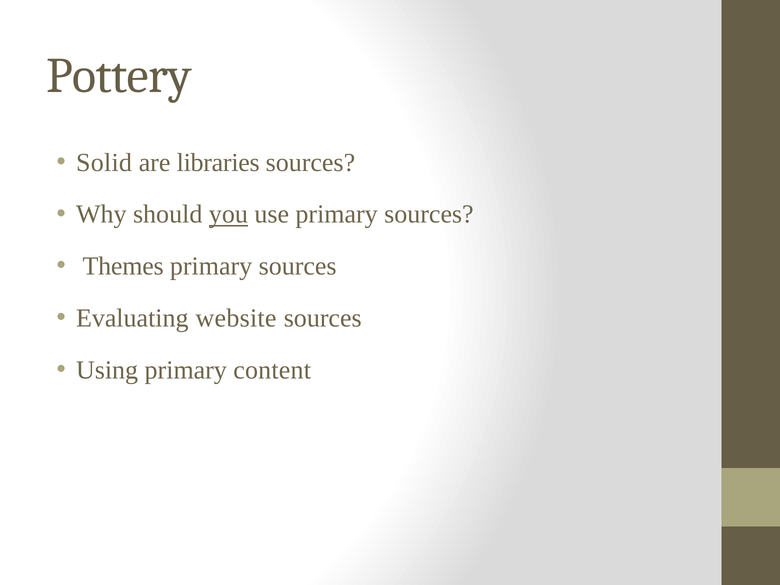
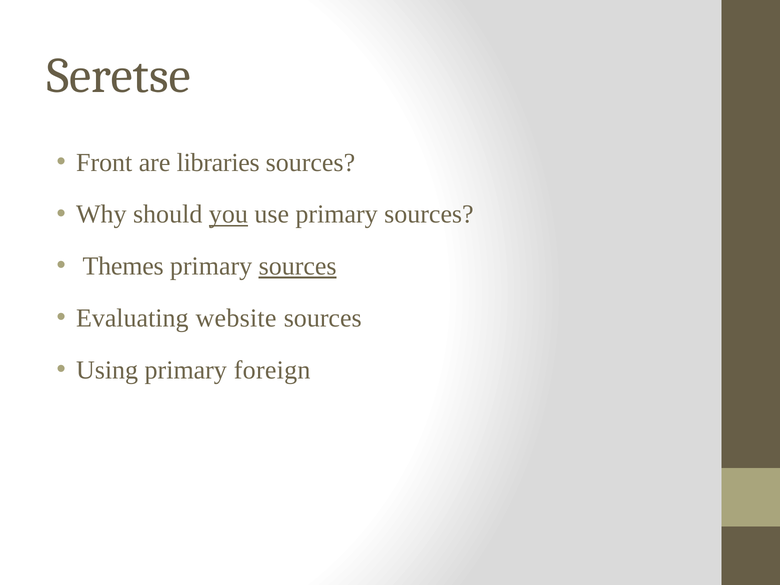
Pottery: Pottery -> Seretse
Solid: Solid -> Front
sources at (298, 266) underline: none -> present
content: content -> foreign
